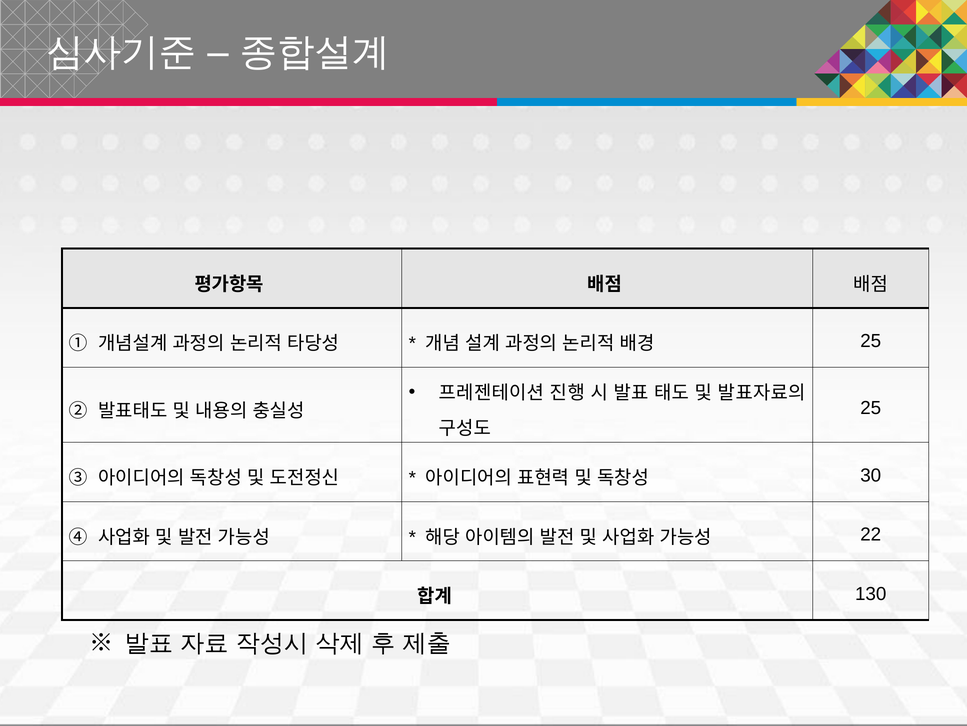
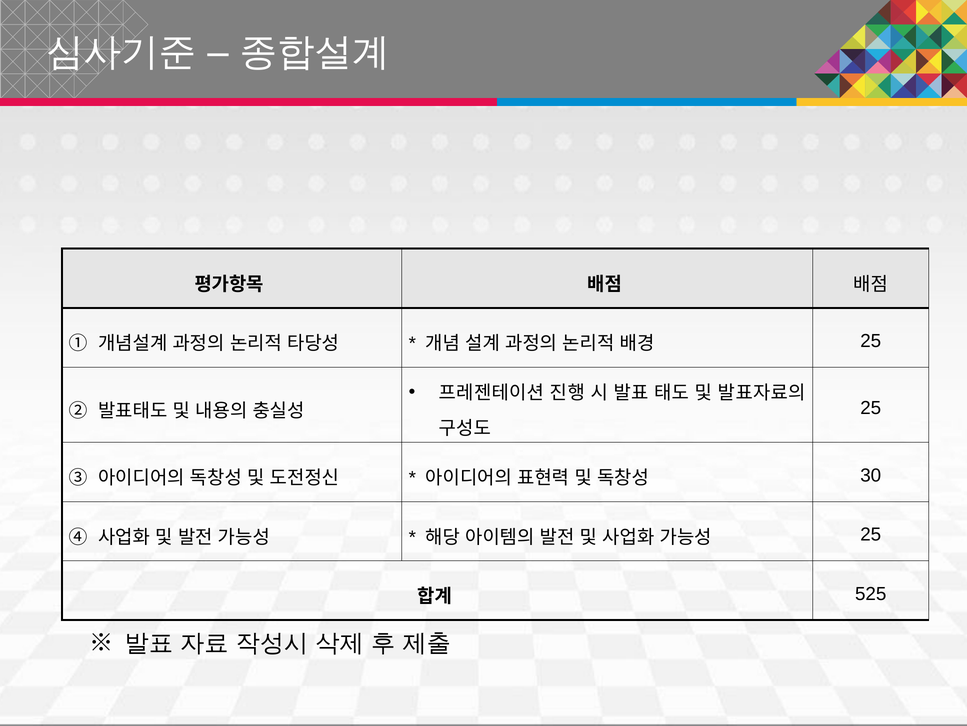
22 at (871, 534): 22 -> 25
130: 130 -> 525
